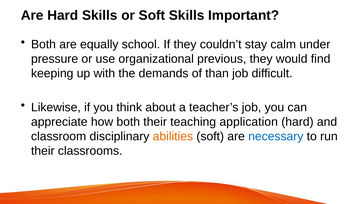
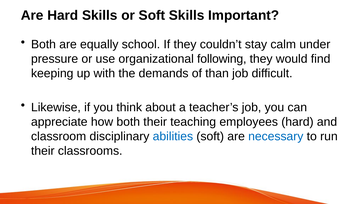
previous: previous -> following
application: application -> employees
abilities colour: orange -> blue
